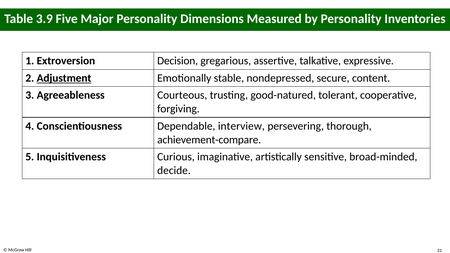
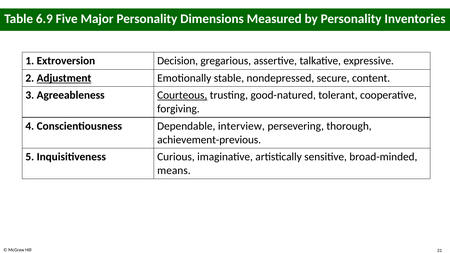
3.9: 3.9 -> 6.9
Courteous underline: none -> present
achievement-compare: achievement-compare -> achievement-previous
decide: decide -> means
